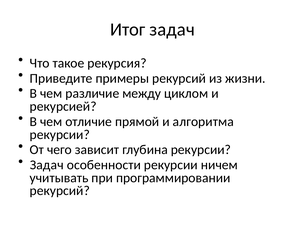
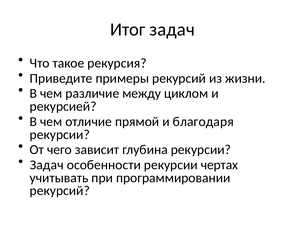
алгоритма: алгоритма -> благодаря
ничем: ничем -> чертах
